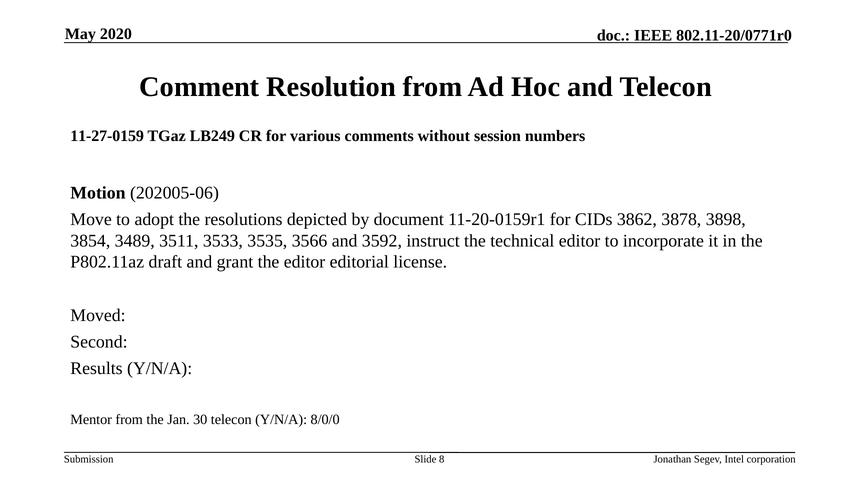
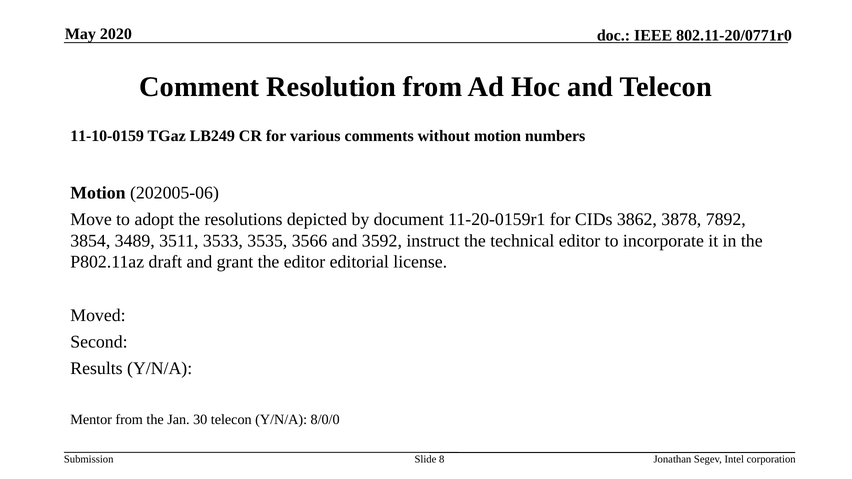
11-27-0159: 11-27-0159 -> 11-10-0159
without session: session -> motion
3898: 3898 -> 7892
